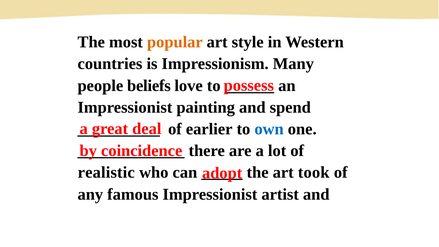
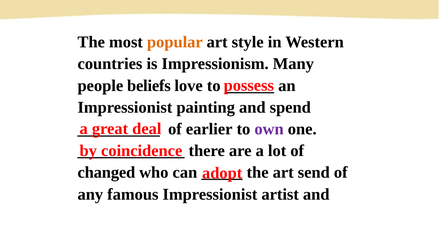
own colour: blue -> purple
realistic: realistic -> changed
took: took -> send
